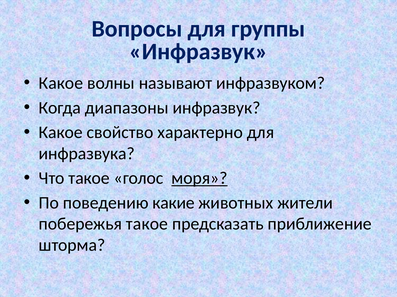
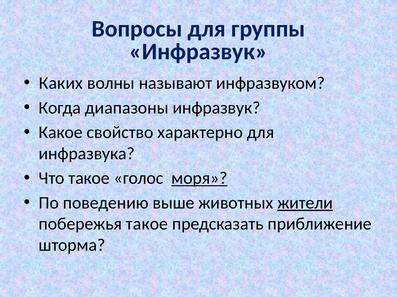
Какое at (61, 83): Какое -> Каких
какие: какие -> выше
жители underline: none -> present
